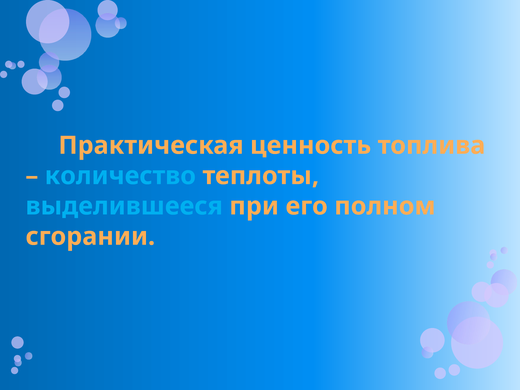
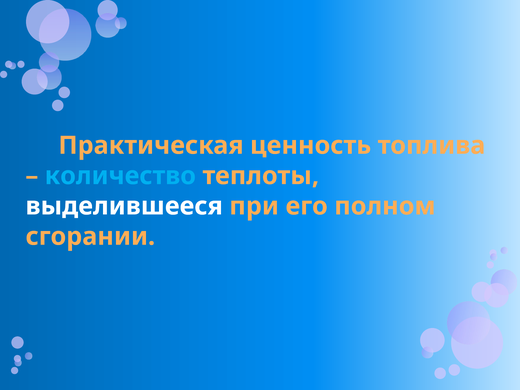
выделившееся colour: light blue -> white
